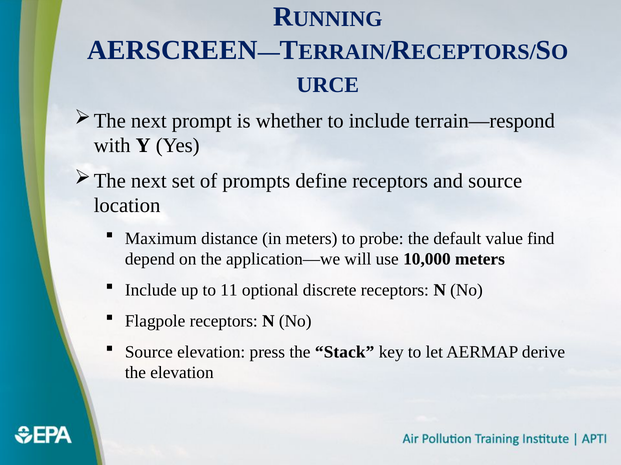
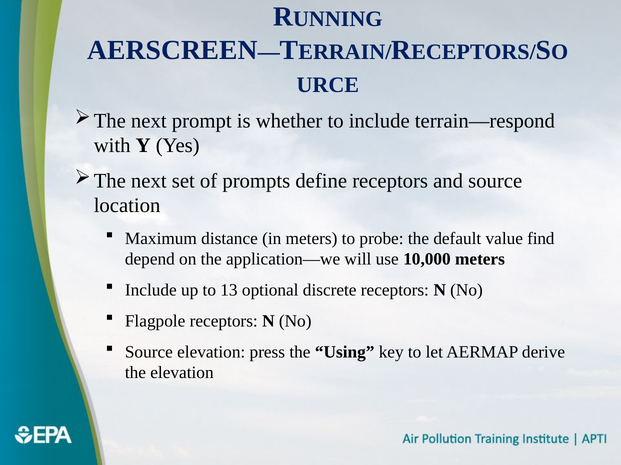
11: 11 -> 13
Stack: Stack -> Using
